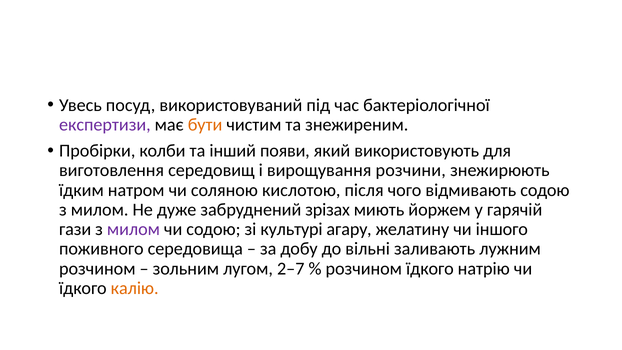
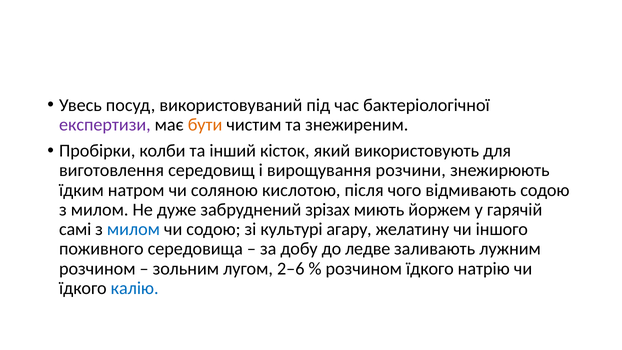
появи: появи -> кісток
гази: гази -> самі
милом at (133, 229) colour: purple -> blue
вільні: вільні -> ледве
2–7: 2–7 -> 2–6
калію colour: orange -> blue
